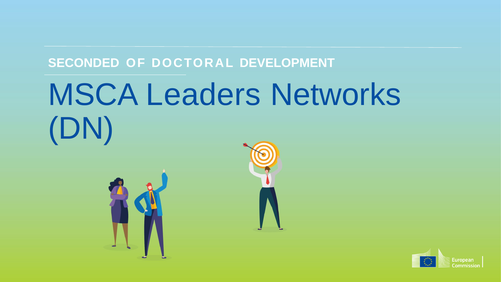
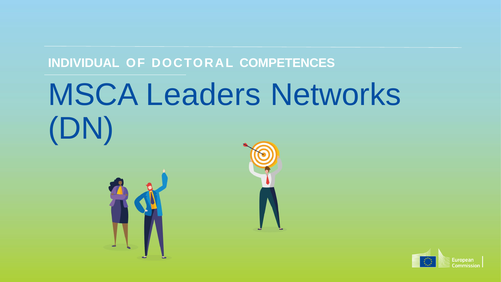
SECONDED: SECONDED -> INDIVIDUAL
DEVELOPMENT: DEVELOPMENT -> COMPETENCES
